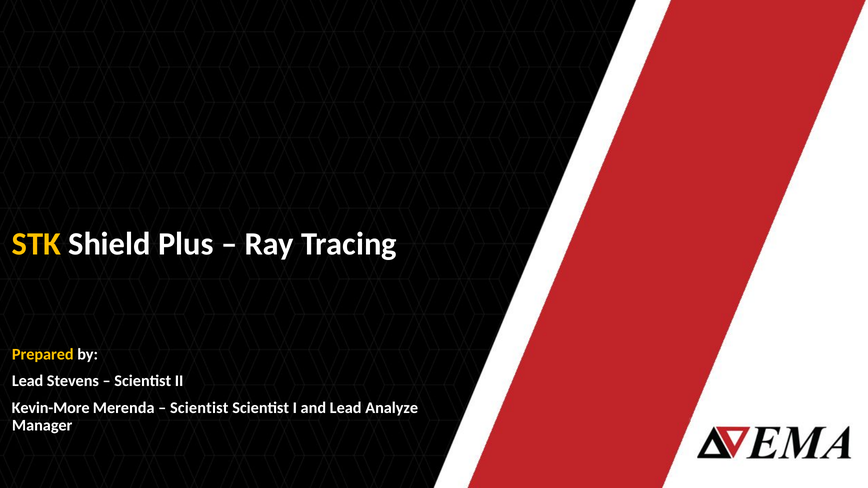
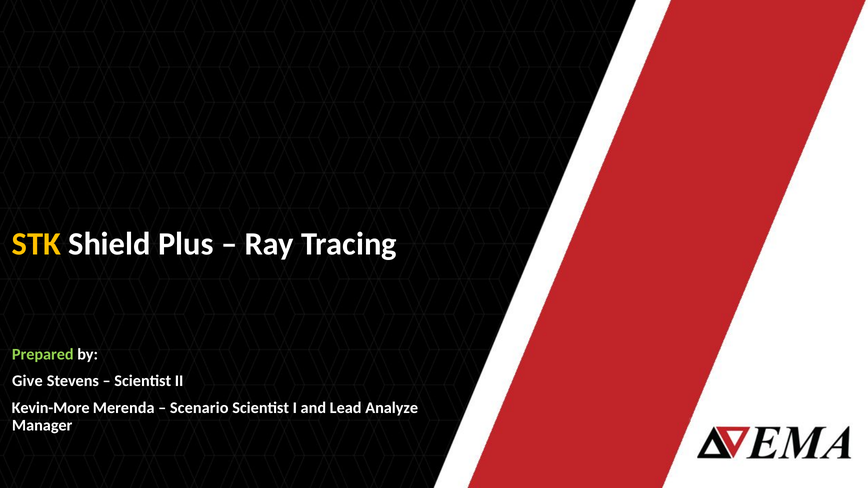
Prepared colour: yellow -> light green
Lead at (28, 381): Lead -> Give
Scientist at (199, 408): Scientist -> Scenario
